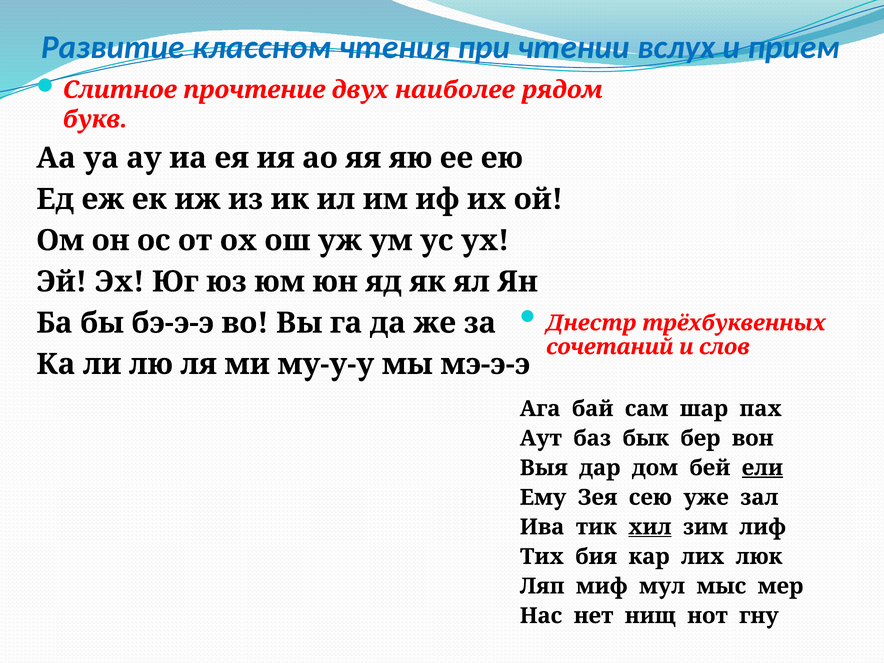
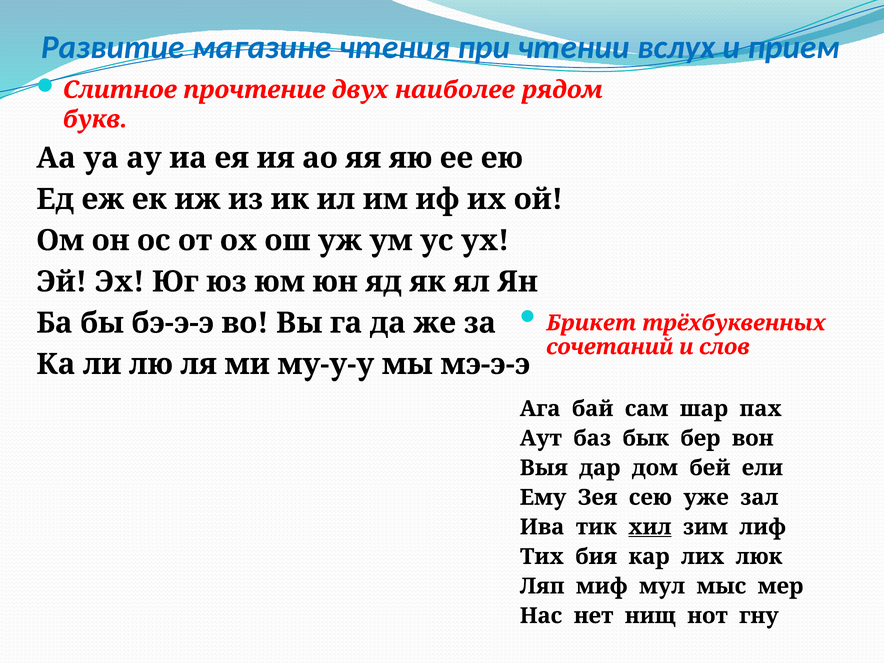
классном: классном -> магазине
Днестр: Днестр -> Брикет
ели underline: present -> none
